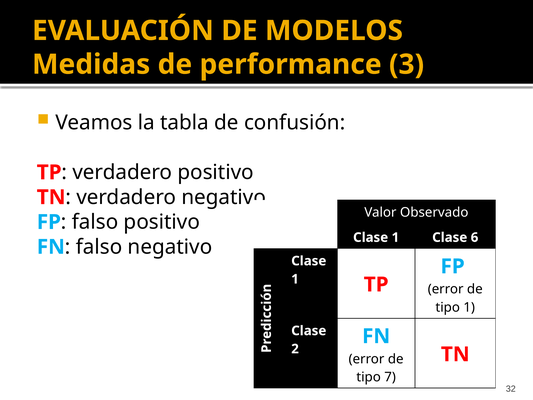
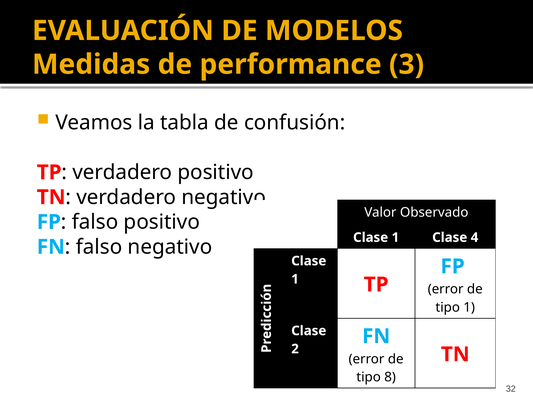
6: 6 -> 4
7: 7 -> 8
